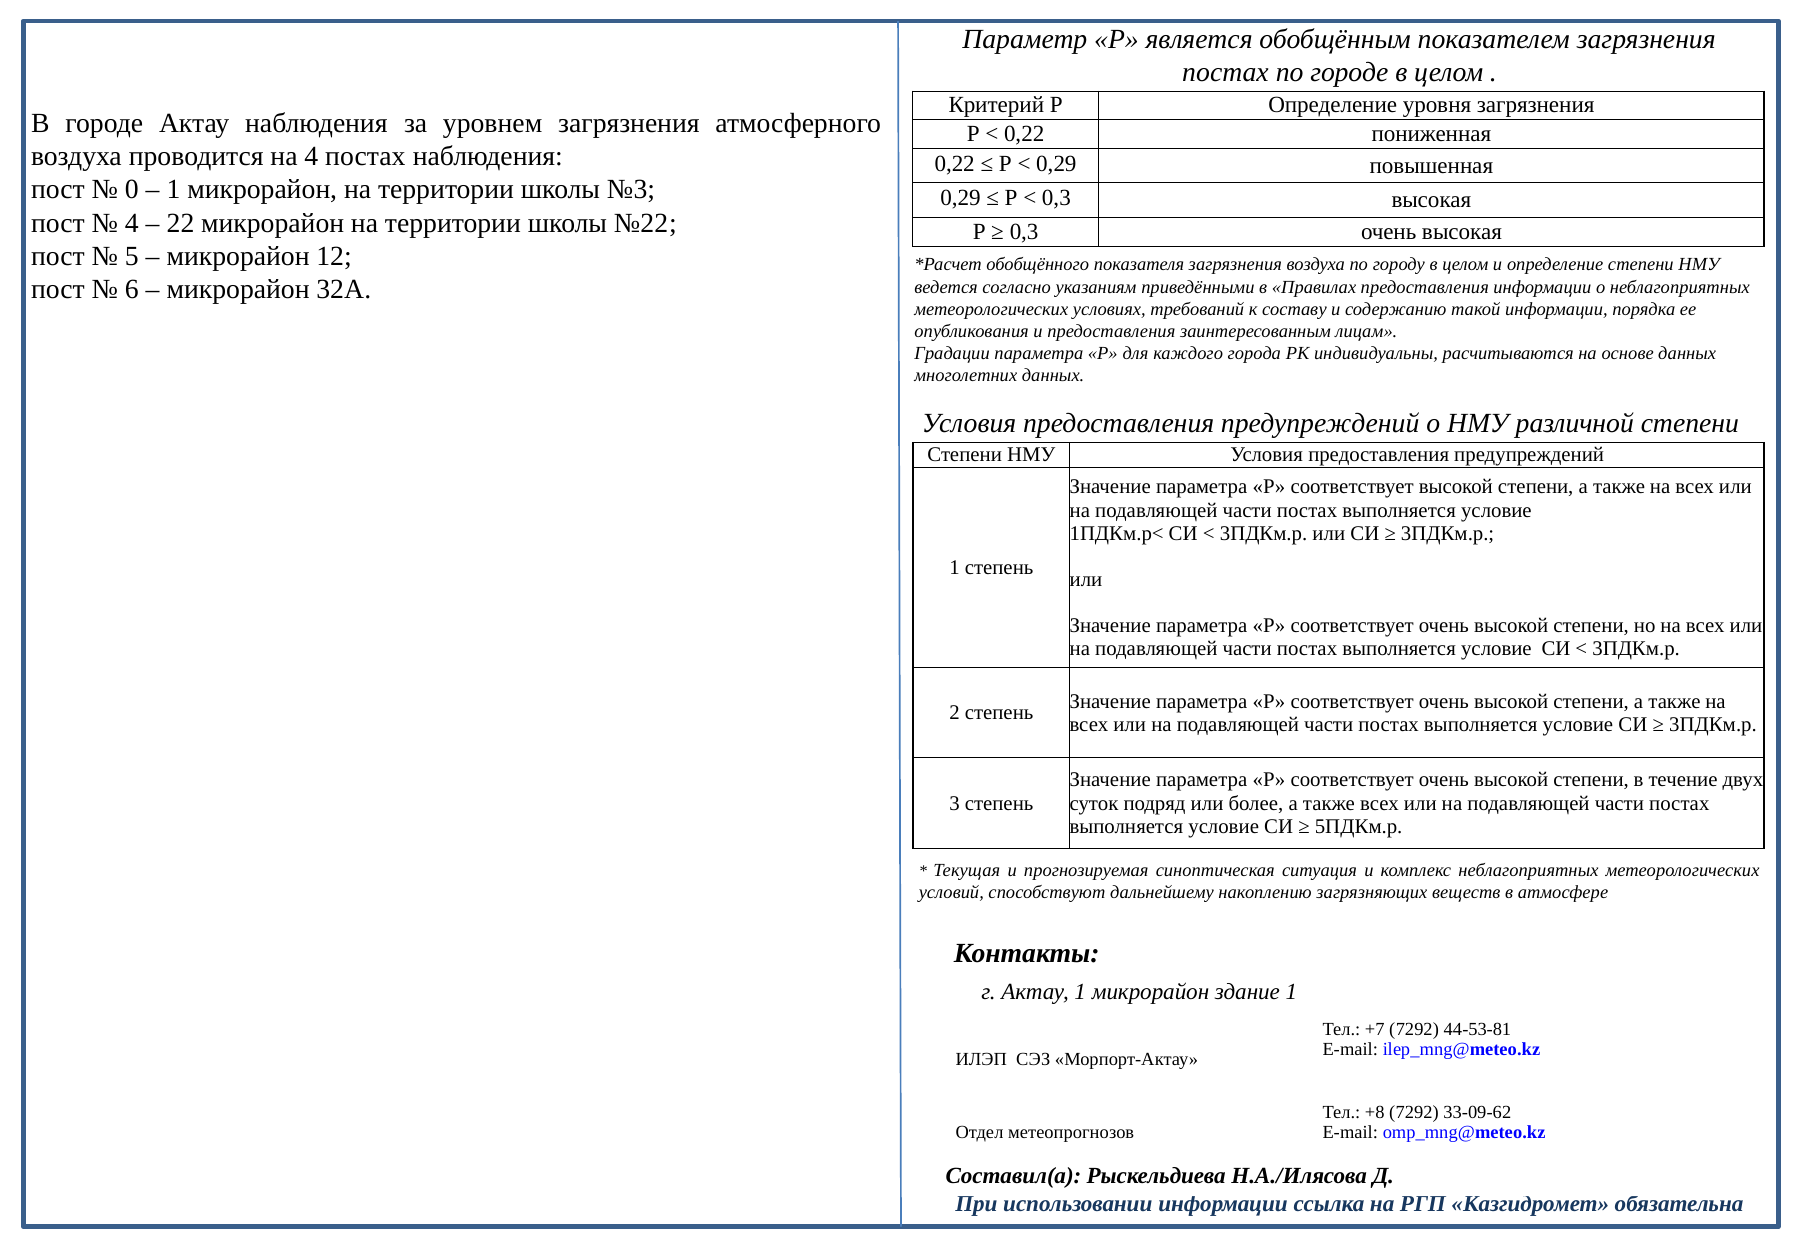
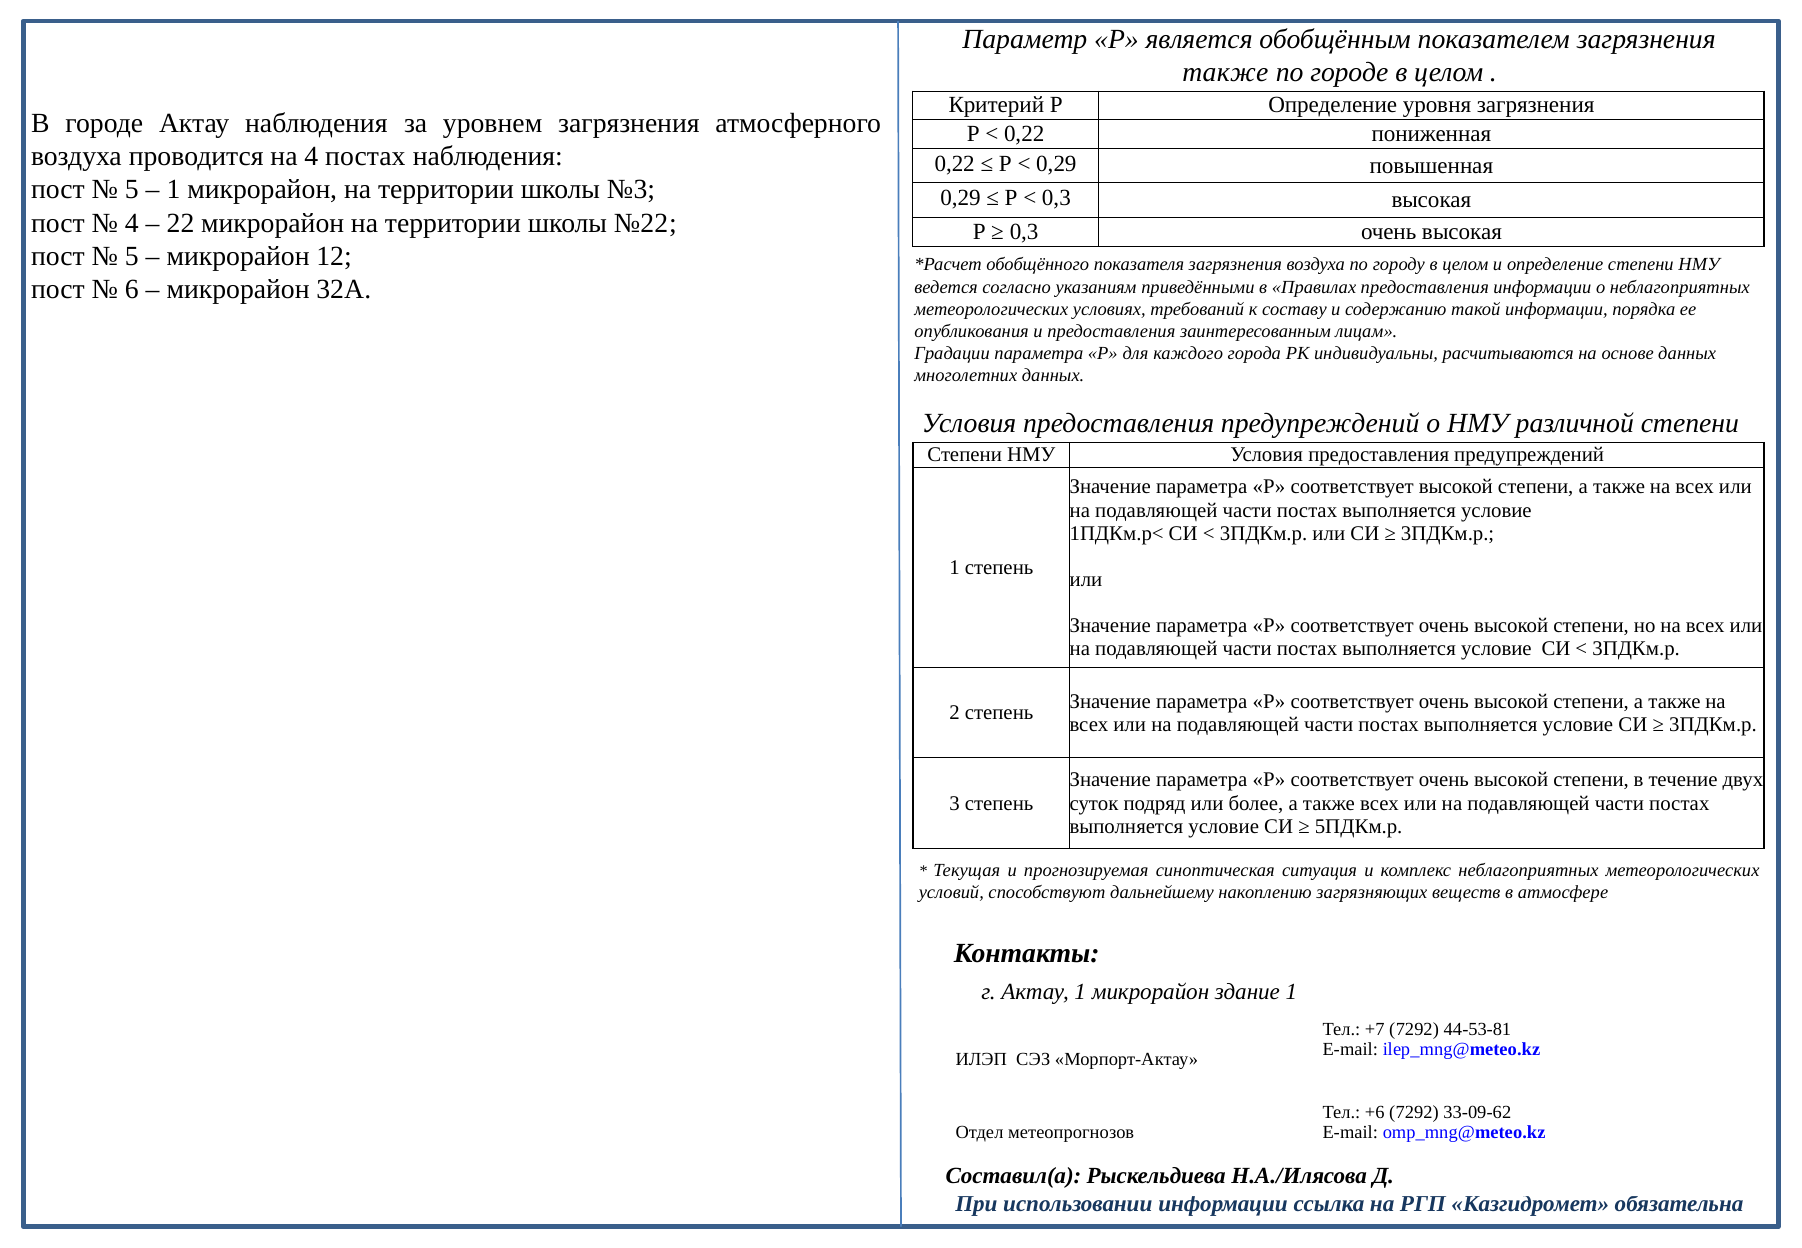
постах at (1225, 72): постах -> также
0 at (132, 190): 0 -> 5
+8: +8 -> +6
